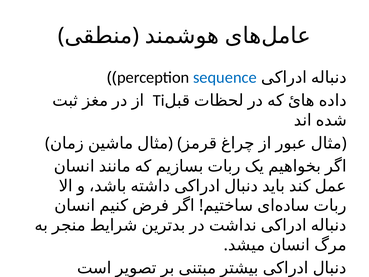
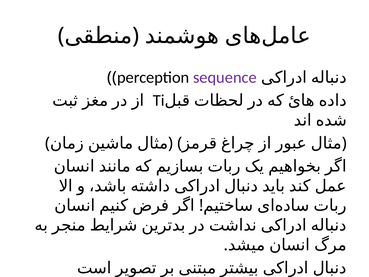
sequence colour: blue -> purple
